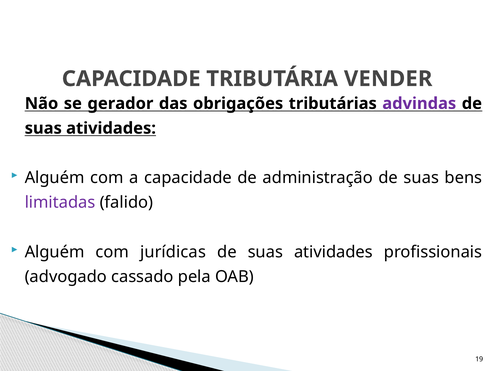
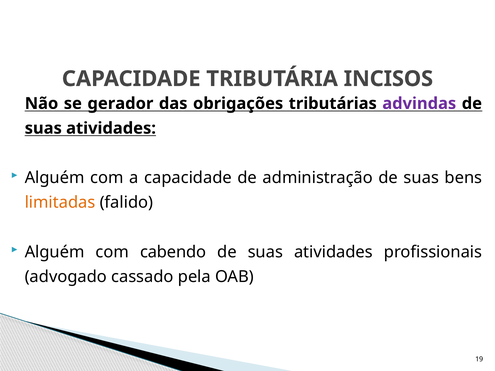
VENDER: VENDER -> INCISOS
limitadas colour: purple -> orange
jurídicas: jurídicas -> cabendo
